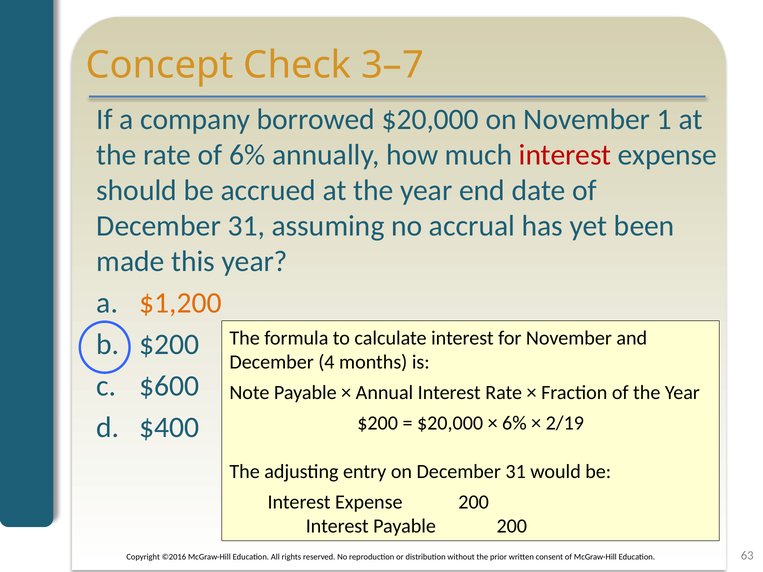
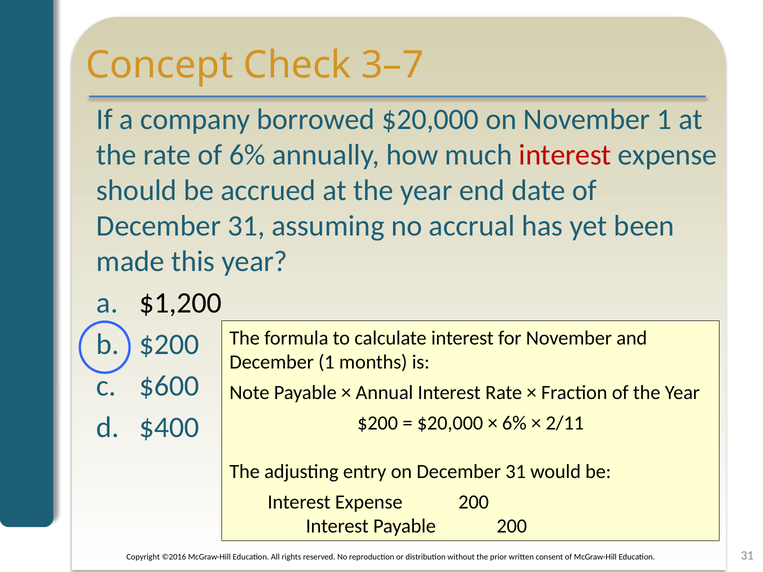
$1,200 colour: orange -> black
December 4: 4 -> 1
2/19: 2/19 -> 2/11
Education 63: 63 -> 31
